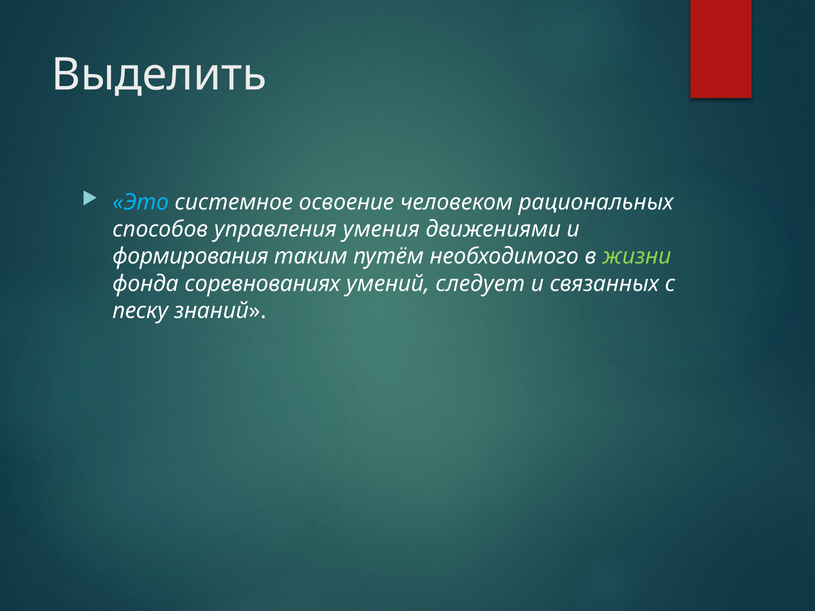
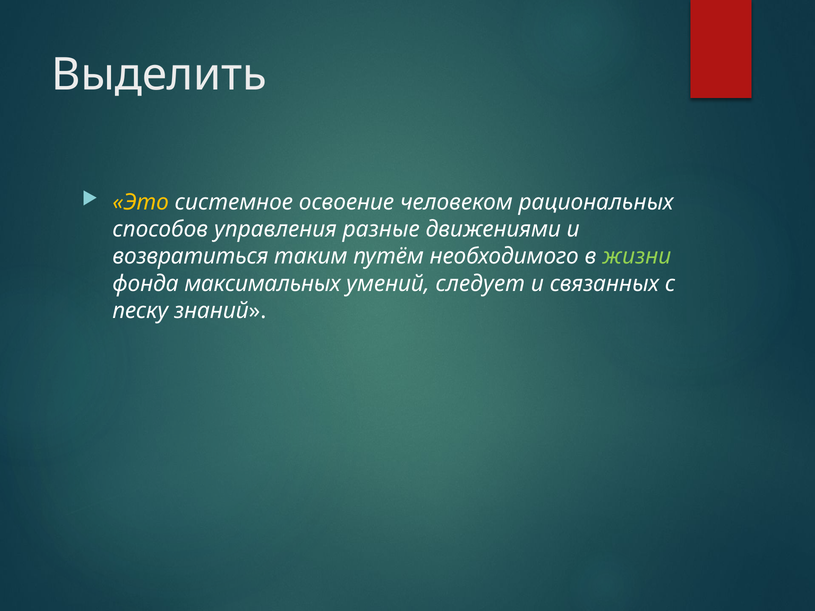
Это colour: light blue -> yellow
умения: умения -> разные
формирования: формирования -> возвратиться
соревнованиях: соревнованиях -> максимальных
